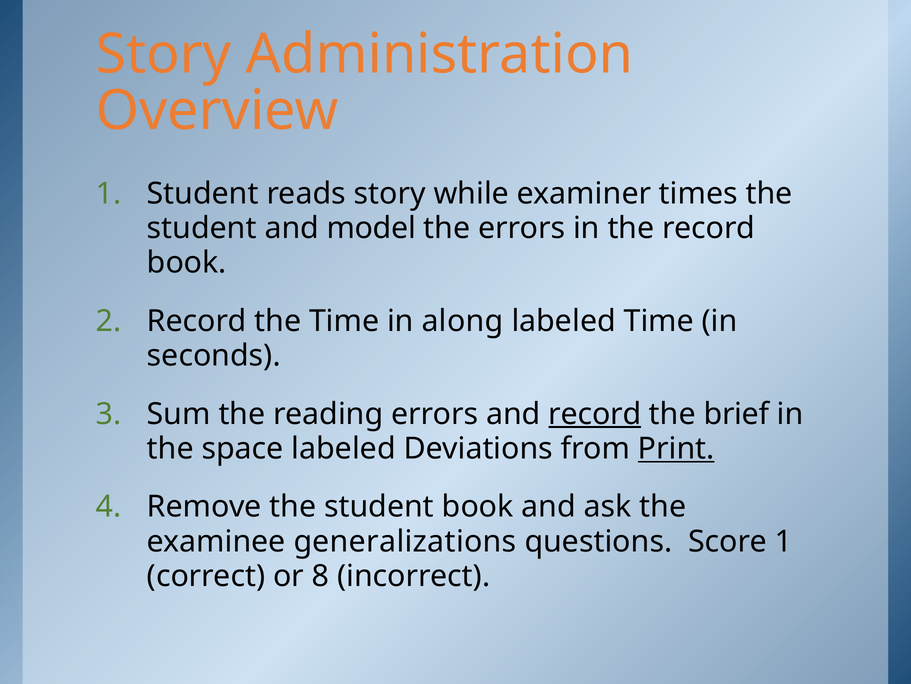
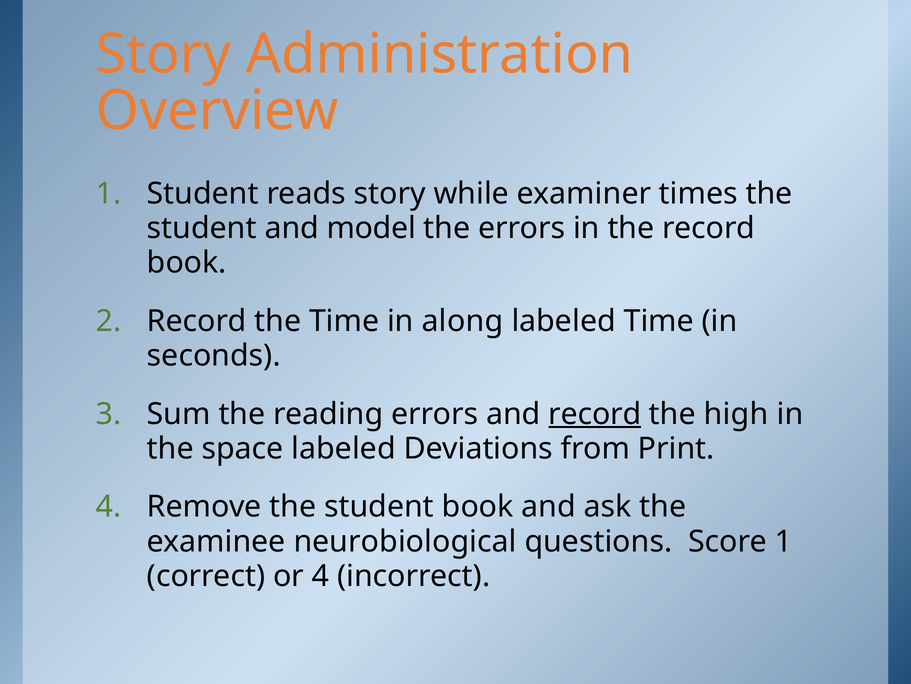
brief: brief -> high
Print underline: present -> none
generalizations: generalizations -> neurobiological
or 8: 8 -> 4
